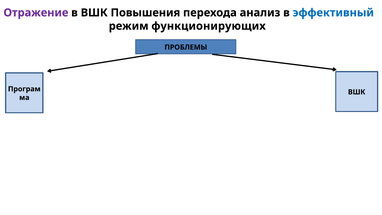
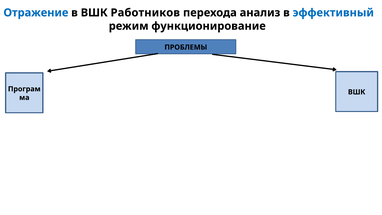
Отражение colour: purple -> blue
Повышения: Повышения -> Работников
функционирующих: функционирующих -> функционирование
